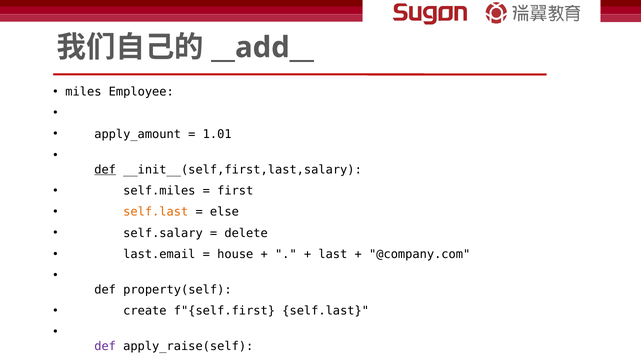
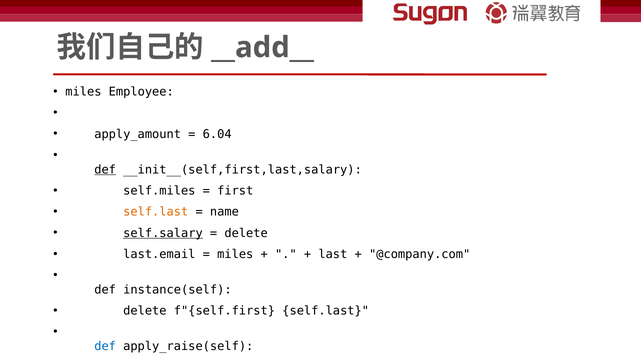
1.01: 1.01 -> 6.04
else: else -> name
self.salary at (163, 233) underline: none -> present
house at (235, 254): house -> miles
property(self: property(self -> instance(self
create at (145, 311): create -> delete
def at (105, 346) colour: purple -> blue
